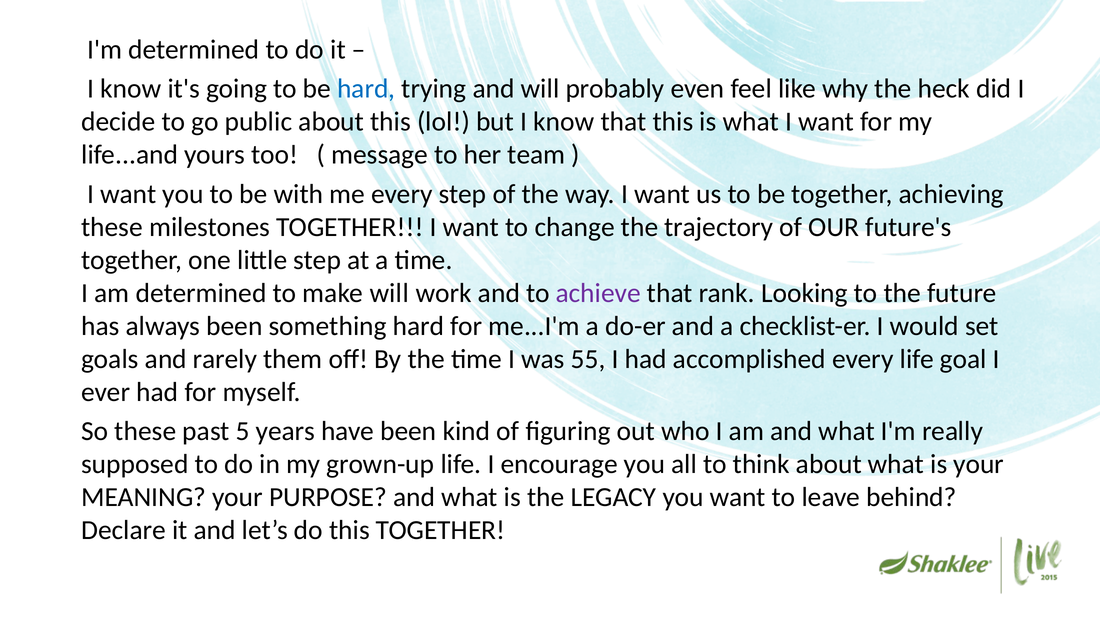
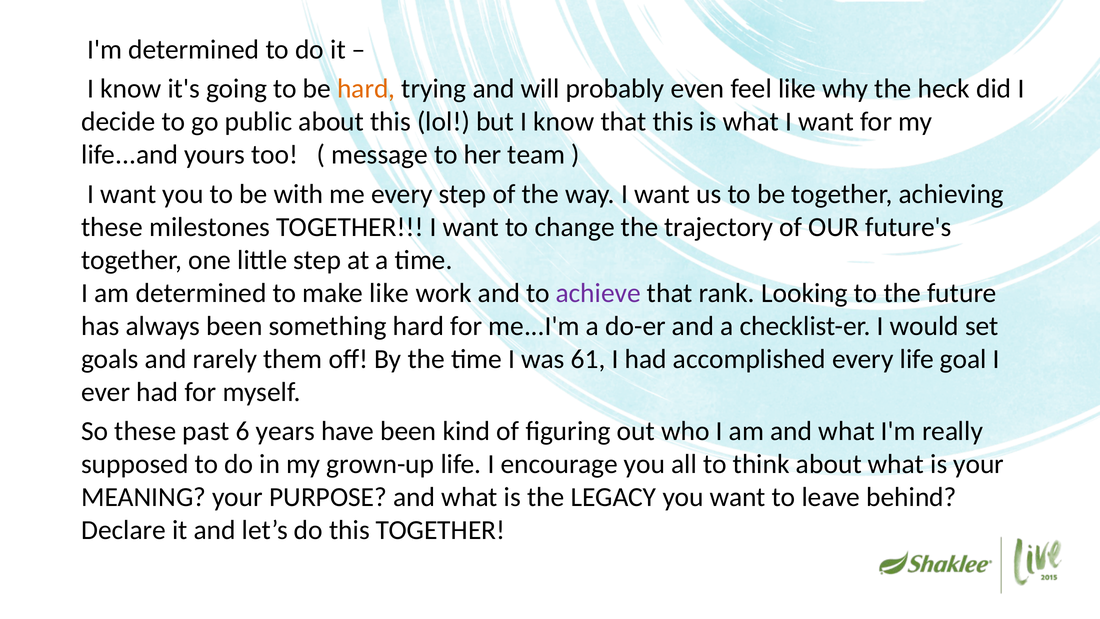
hard at (366, 89) colour: blue -> orange
make will: will -> like
55: 55 -> 61
5: 5 -> 6
